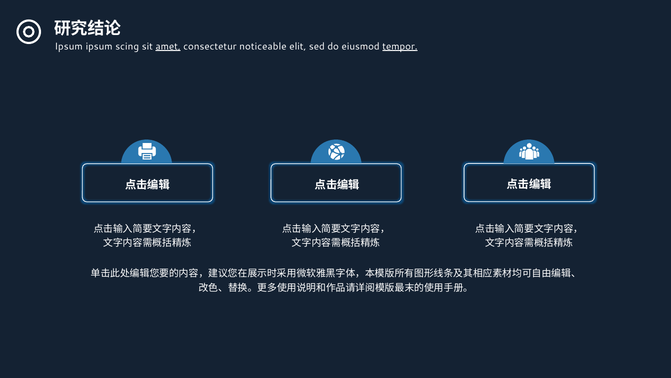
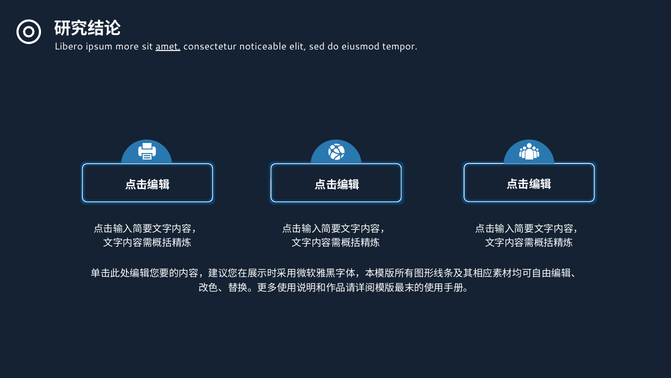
Ipsum at (69, 46): Ipsum -> Libero
scing: scing -> more
tempor underline: present -> none
